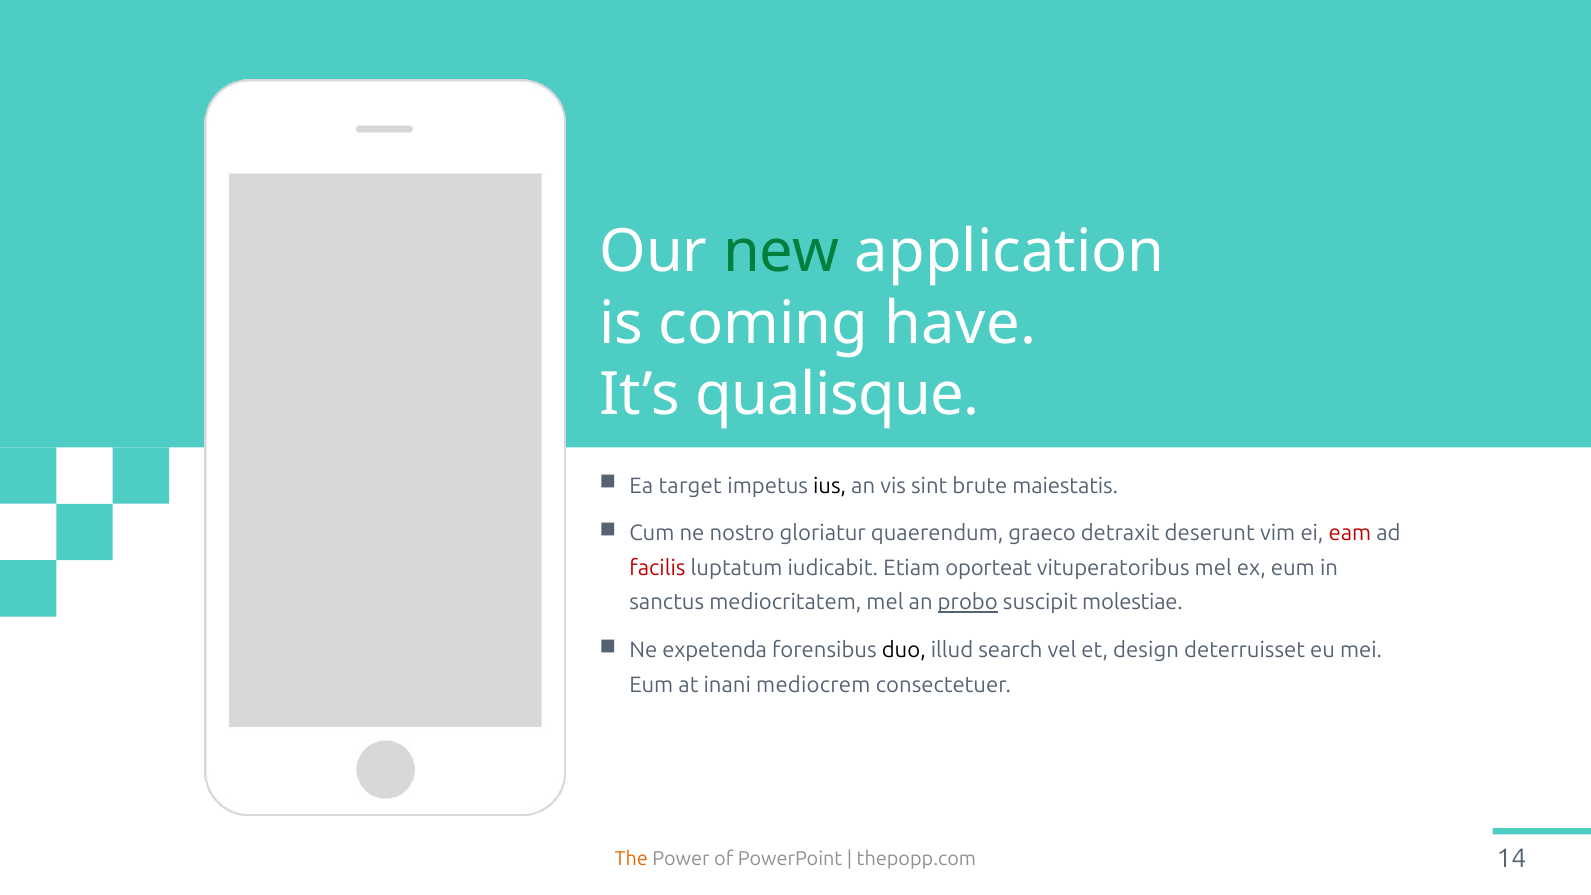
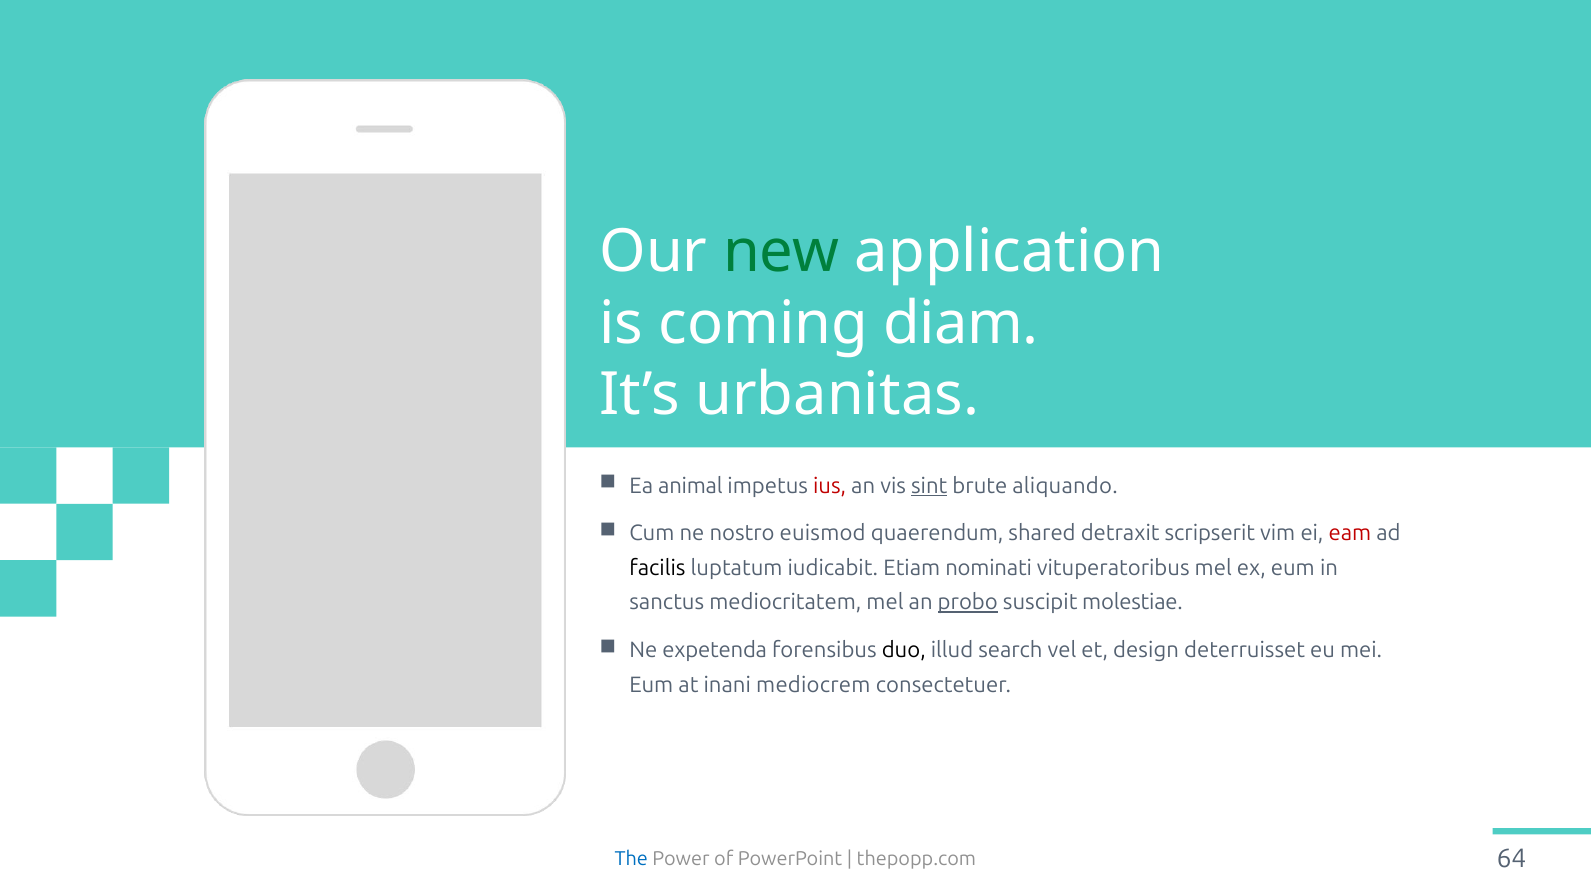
have: have -> diam
qualisque: qualisque -> urbanitas
target: target -> animal
ius colour: black -> red
sint underline: none -> present
maiestatis: maiestatis -> aliquando
gloriatur: gloriatur -> euismod
graeco: graeco -> shared
deserunt: deserunt -> scripserit
facilis colour: red -> black
oporteat: oporteat -> nominati
The colour: orange -> blue
14: 14 -> 64
